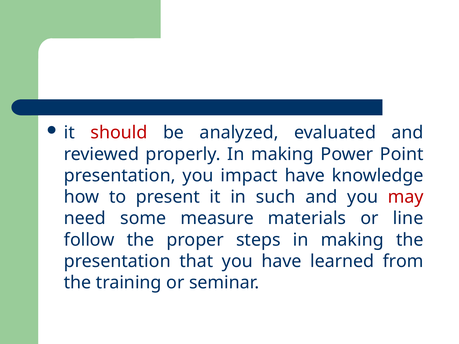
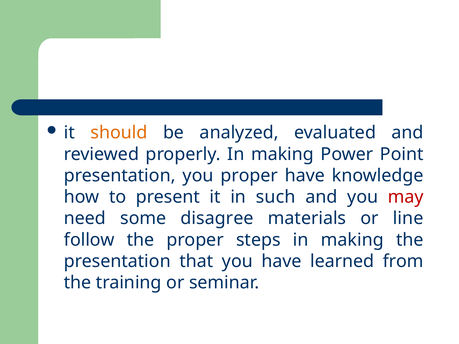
should colour: red -> orange
you impact: impact -> proper
measure: measure -> disagree
